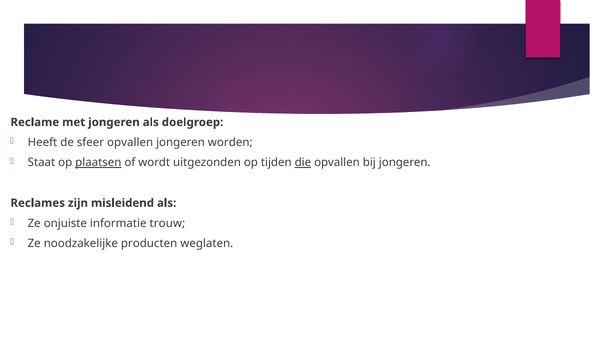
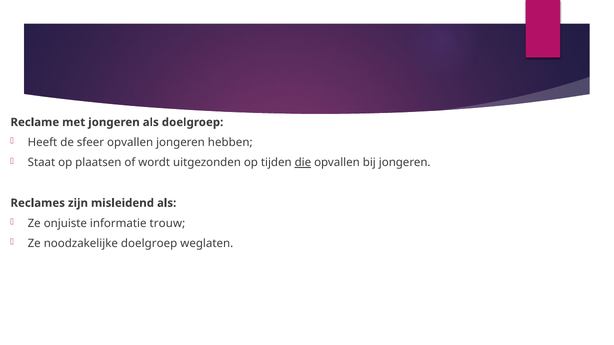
worden: worden -> hebben
plaatsen underline: present -> none
noodzakelijke producten: producten -> doelgroep
